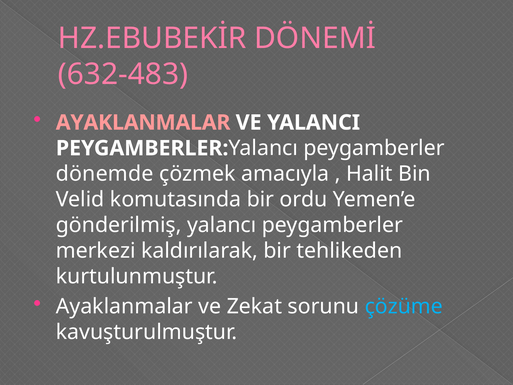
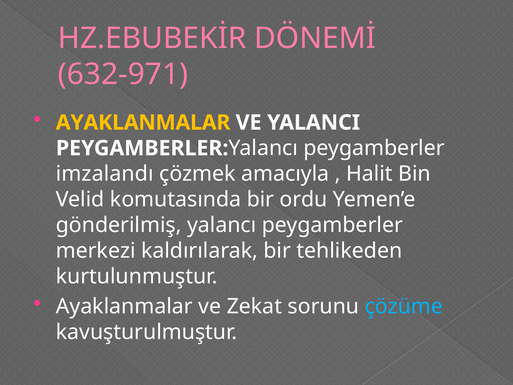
632-483: 632-483 -> 632-971
AYAKLANMALAR at (143, 122) colour: pink -> yellow
dönemde: dönemde -> imzalandı
